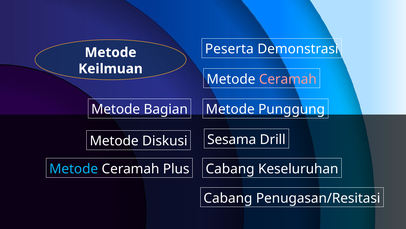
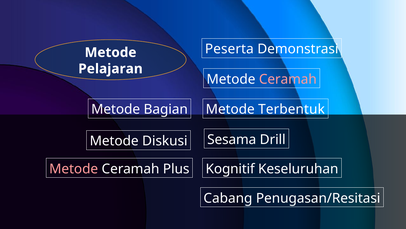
Keilmuan: Keilmuan -> Pelajaran
Punggung: Punggung -> Terbentuk
Metode at (74, 168) colour: light blue -> pink
Cabang at (230, 168): Cabang -> Kognitif
